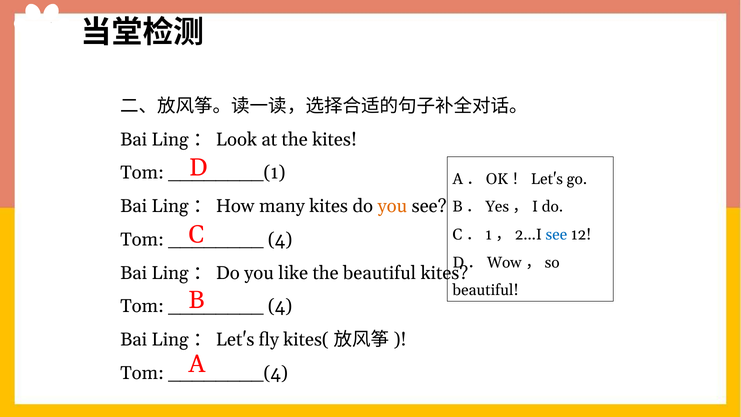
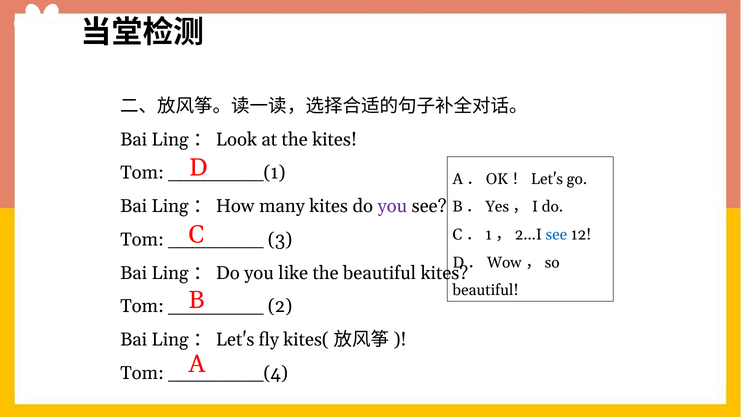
you at (392, 206) colour: orange -> purple
4 at (280, 239): 4 -> 3
4 at (280, 306): 4 -> 2
